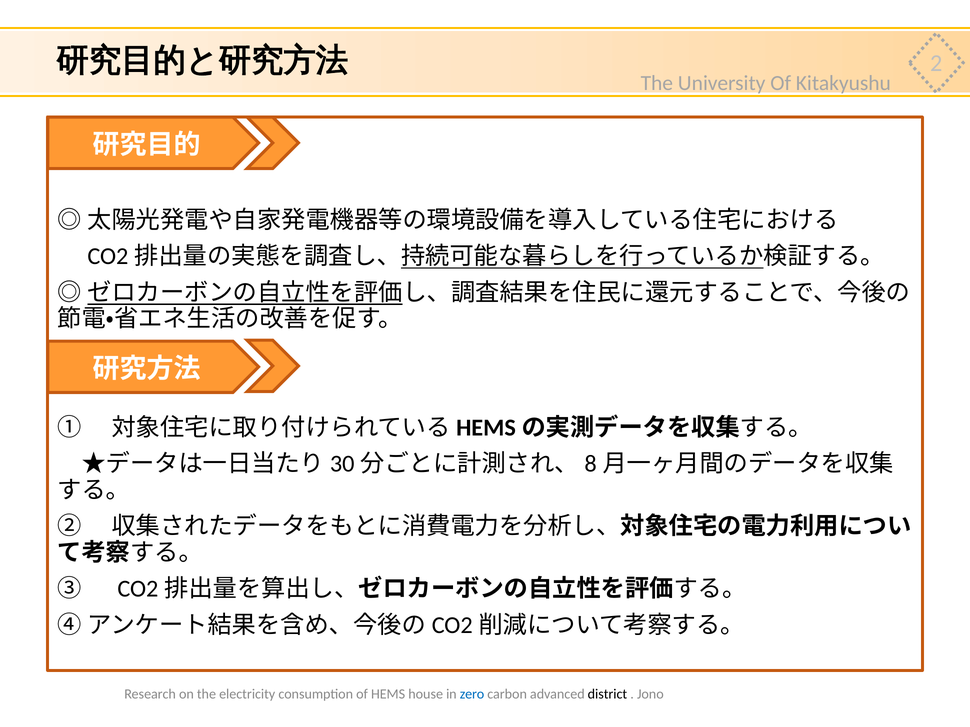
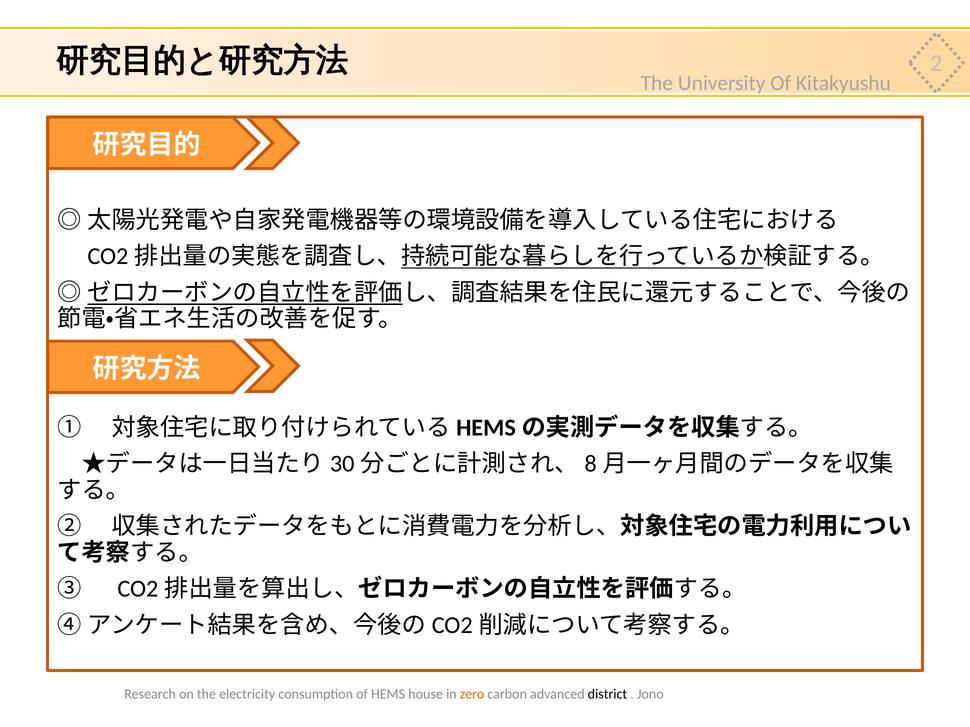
zero colour: blue -> orange
